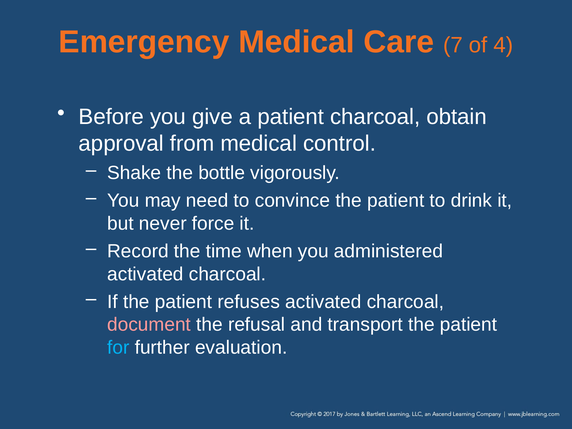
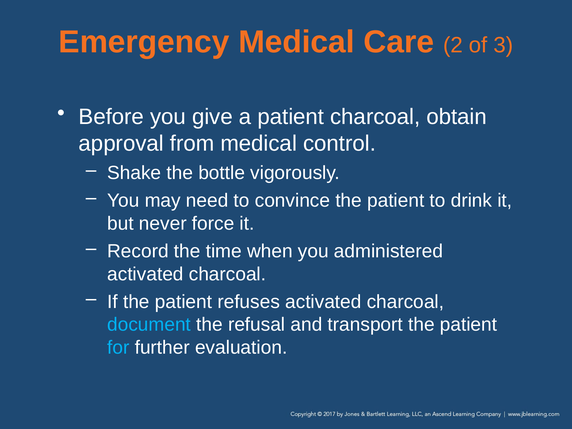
7: 7 -> 2
4: 4 -> 3
document colour: pink -> light blue
